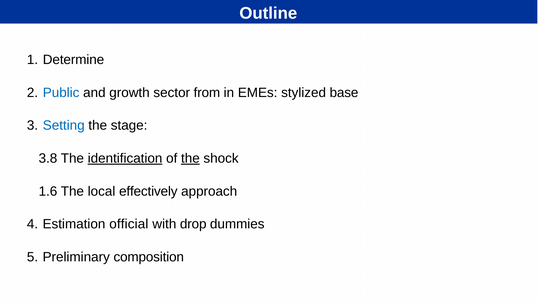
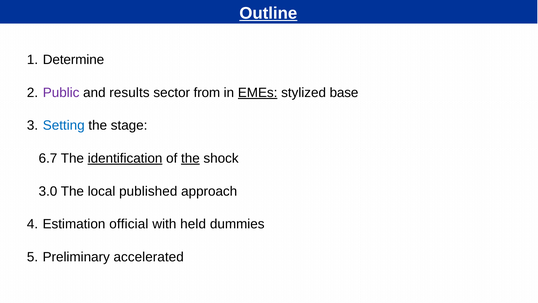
Outline underline: none -> present
Public colour: blue -> purple
growth: growth -> results
EMEs underline: none -> present
3.8: 3.8 -> 6.7
1.6: 1.6 -> 3.0
effectively: effectively -> published
drop: drop -> held
composition: composition -> accelerated
